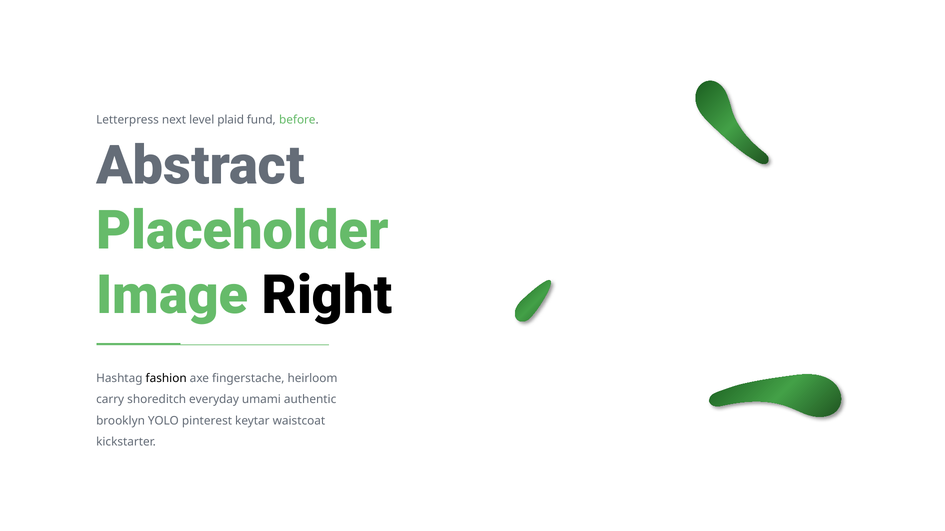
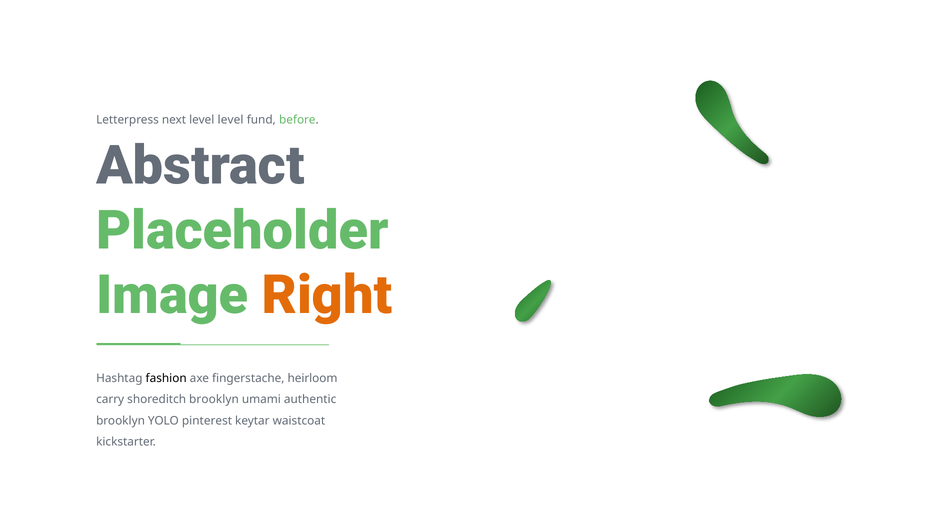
level plaid: plaid -> level
Right colour: black -> orange
shoreditch everyday: everyday -> brooklyn
